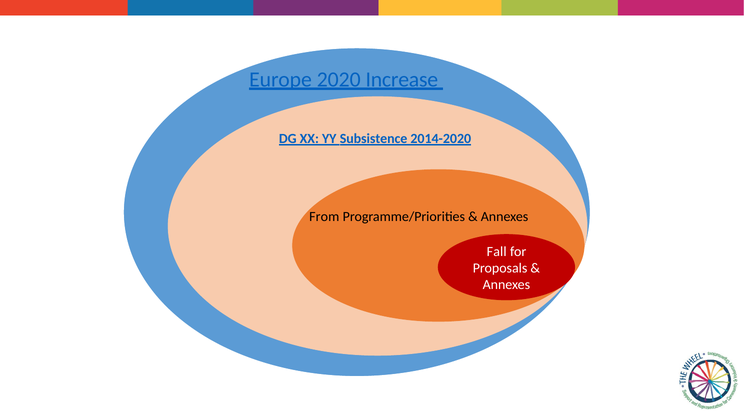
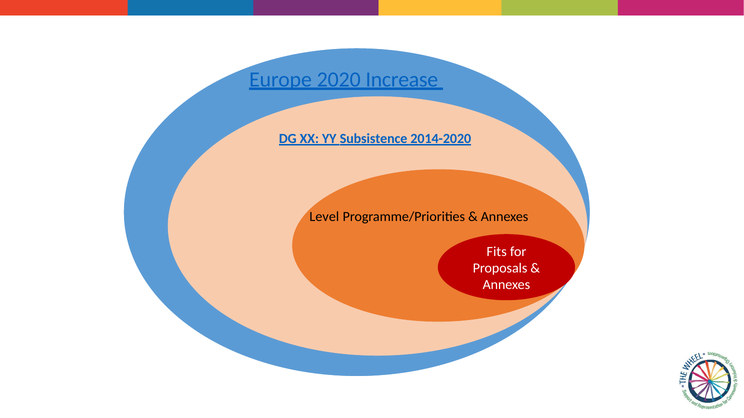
From: From -> Level
Fall: Fall -> Fits
